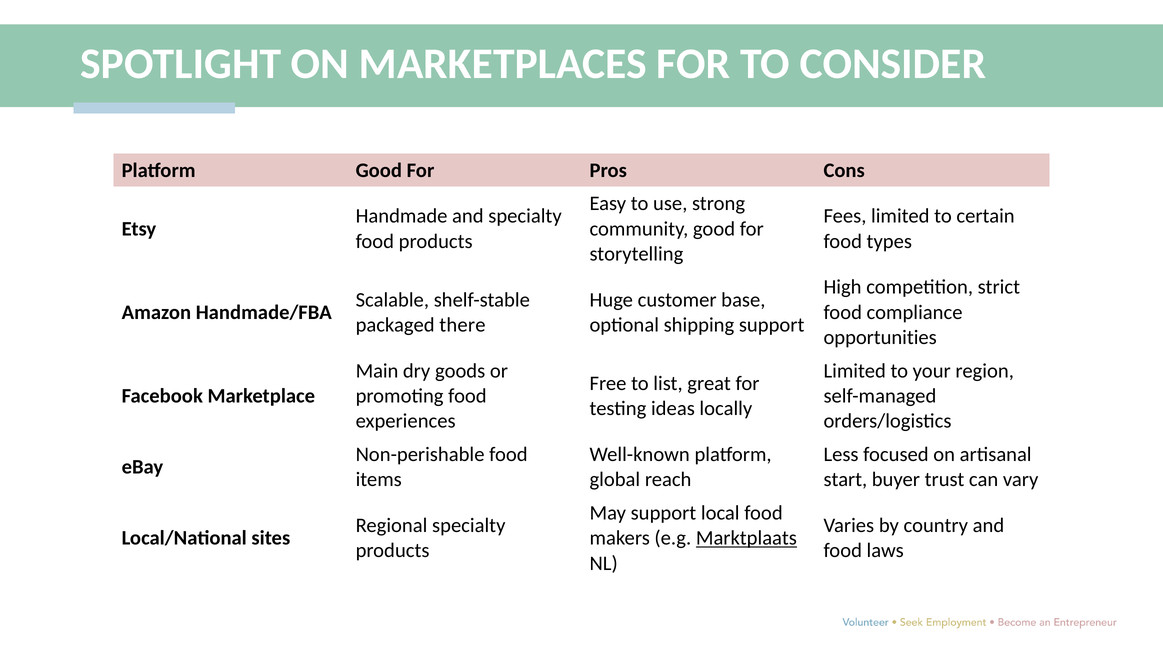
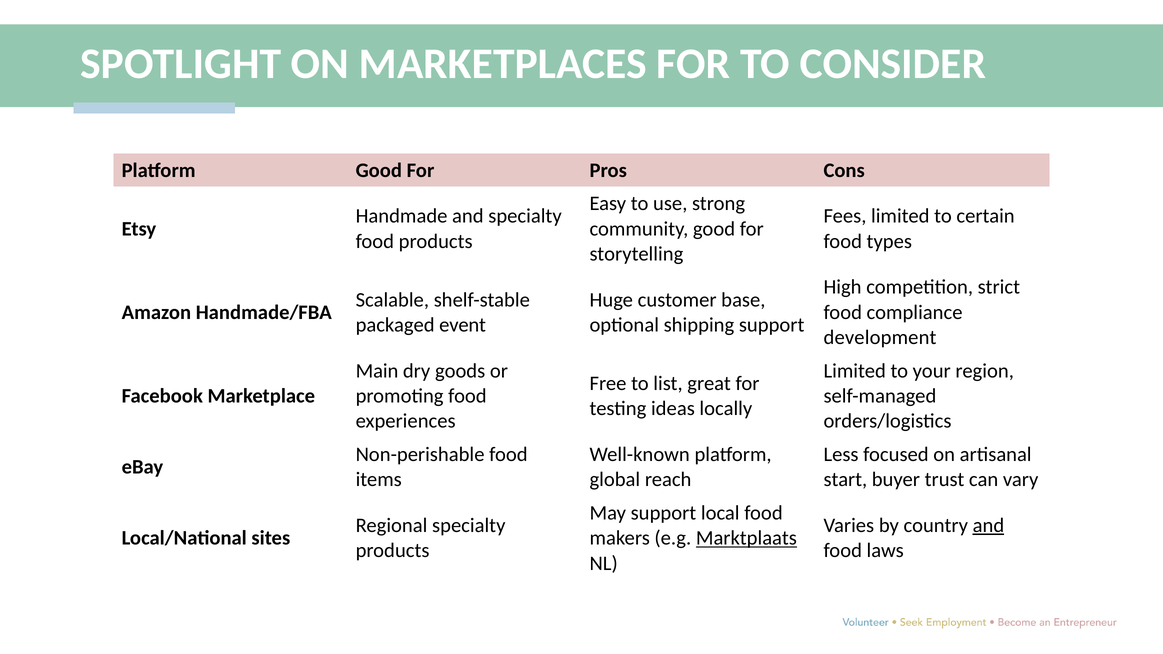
there: there -> event
opportunities: opportunities -> development
and at (988, 526) underline: none -> present
